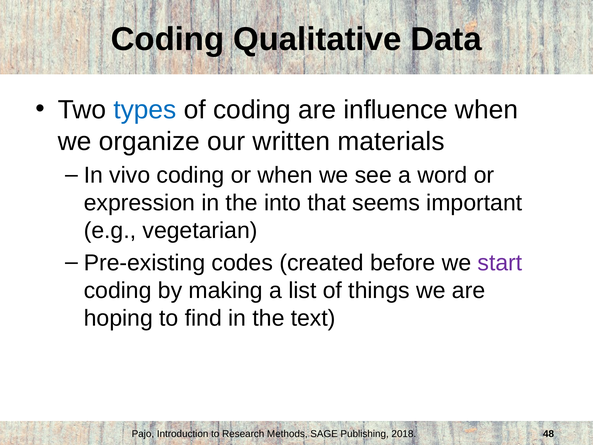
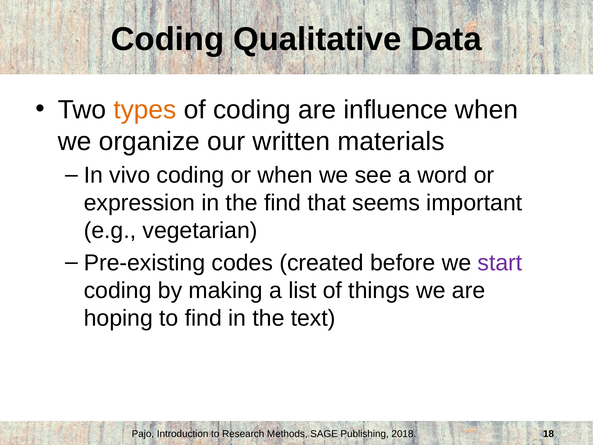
types colour: blue -> orange
the into: into -> find
48: 48 -> 18
